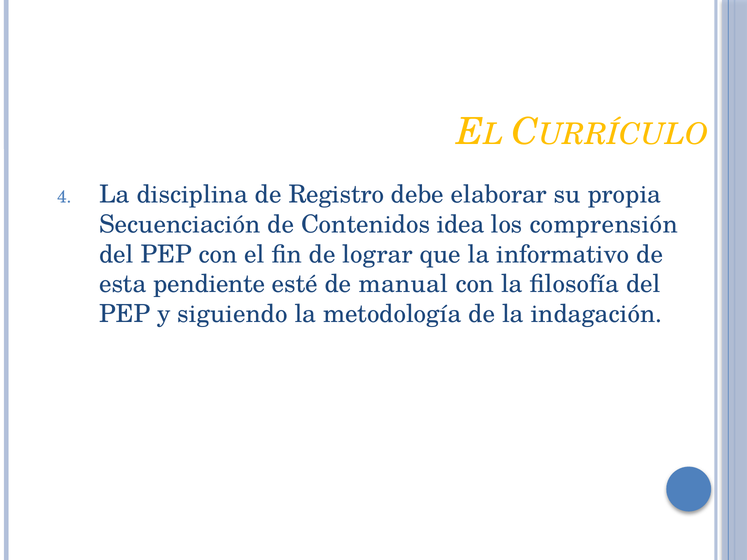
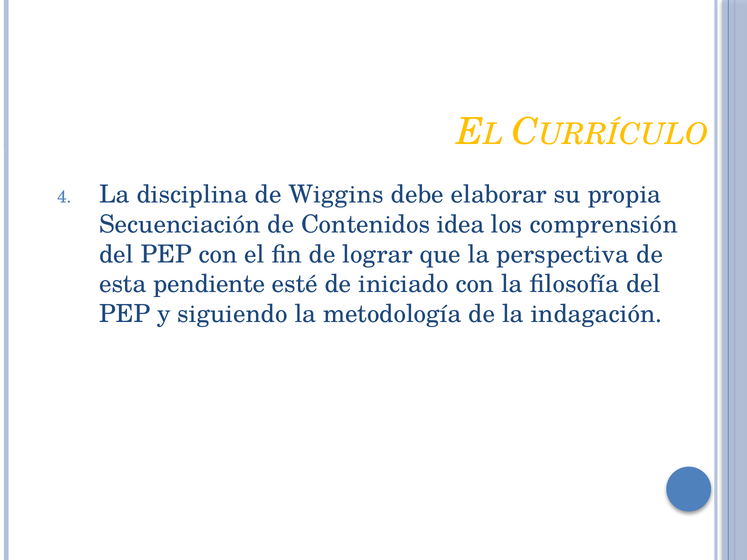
Registro: Registro -> Wiggins
informativo: informativo -> perspectiva
manual: manual -> iniciado
